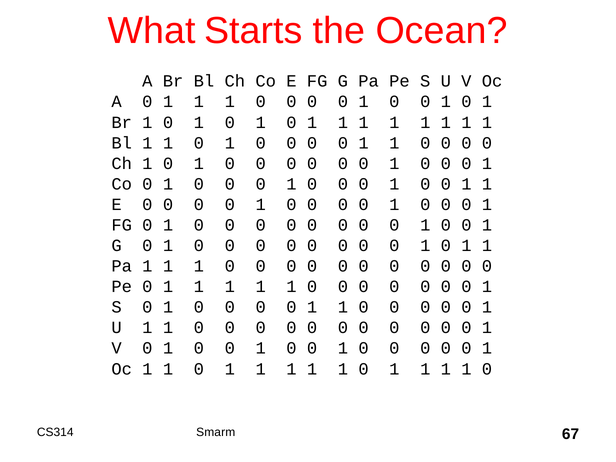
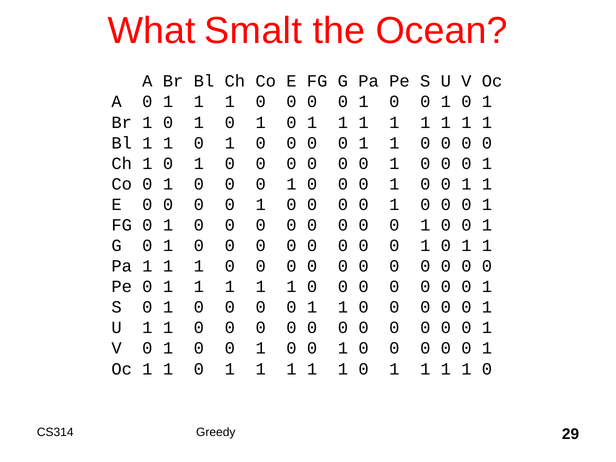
Starts: Starts -> Smalt
Smarm: Smarm -> Greedy
67: 67 -> 29
